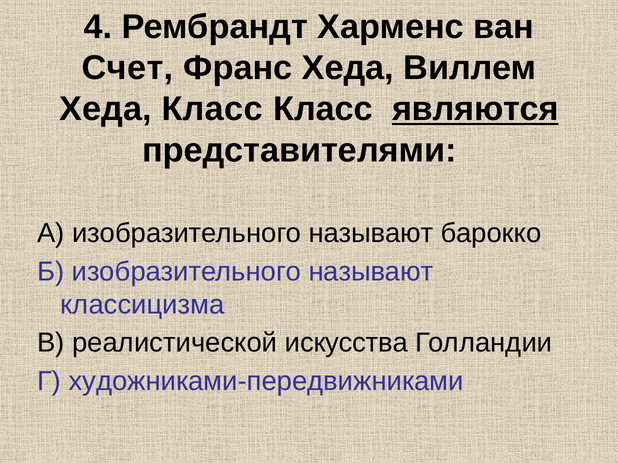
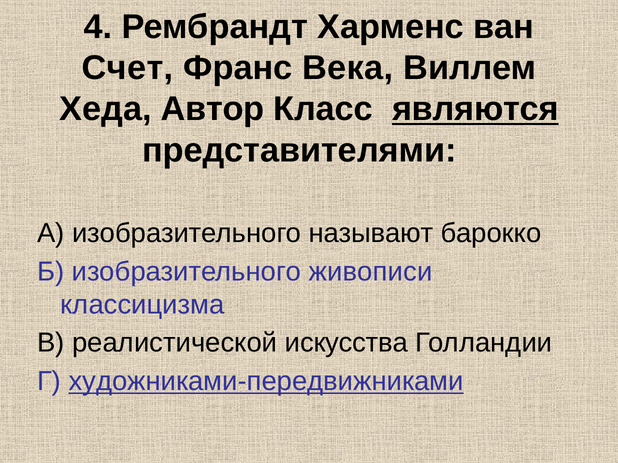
Франс Хеда: Хеда -> Века
Хеда Класс: Класс -> Автор
Б изобразительного называют: называют -> живописи
художниками-передвижниками underline: none -> present
